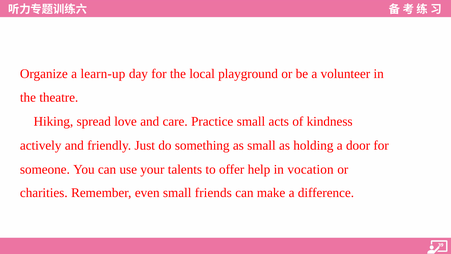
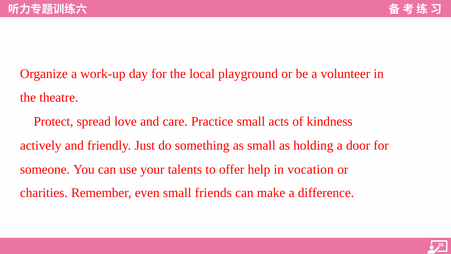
learn-up: learn-up -> work-up
Hiking: Hiking -> Protect
